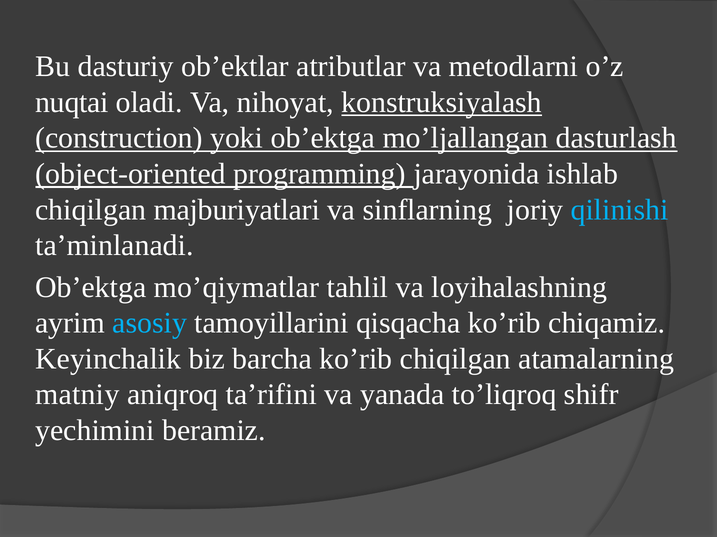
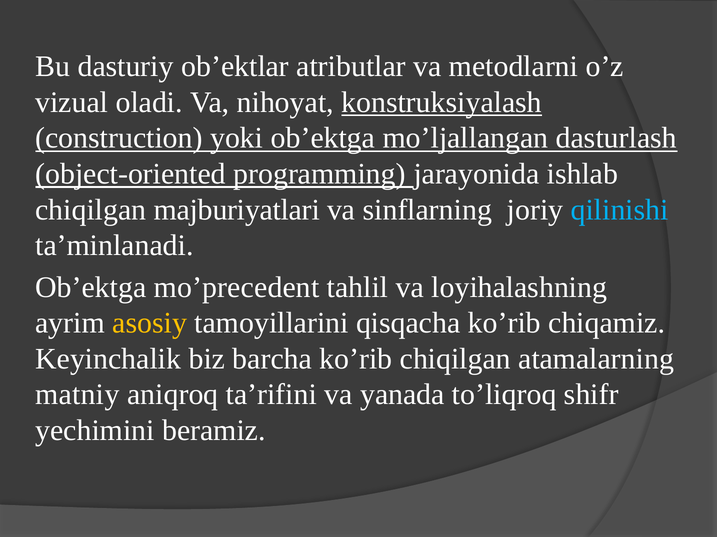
nuqtai: nuqtai -> vizual
mo’qiymatlar: mo’qiymatlar -> mo’precedent
asosiy colour: light blue -> yellow
